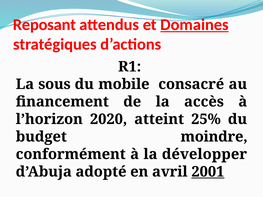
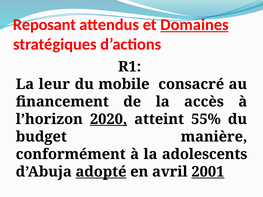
sous: sous -> leur
2020 underline: none -> present
25%: 25% -> 55%
moindre: moindre -> manière
développer: développer -> adolescents
adopté underline: none -> present
